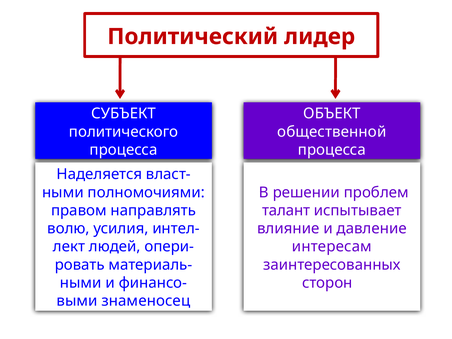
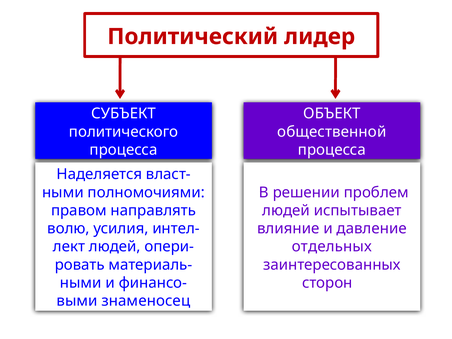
талант at (286, 211): талант -> людей
интересам: интересам -> отдельных
